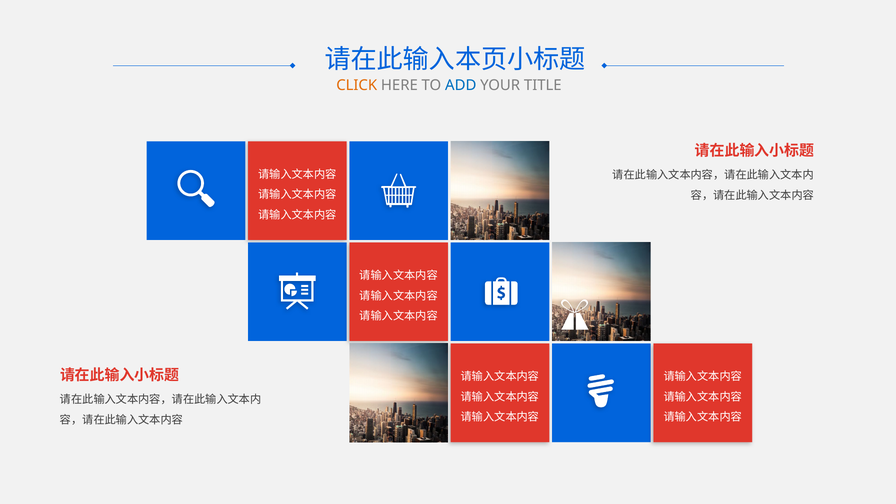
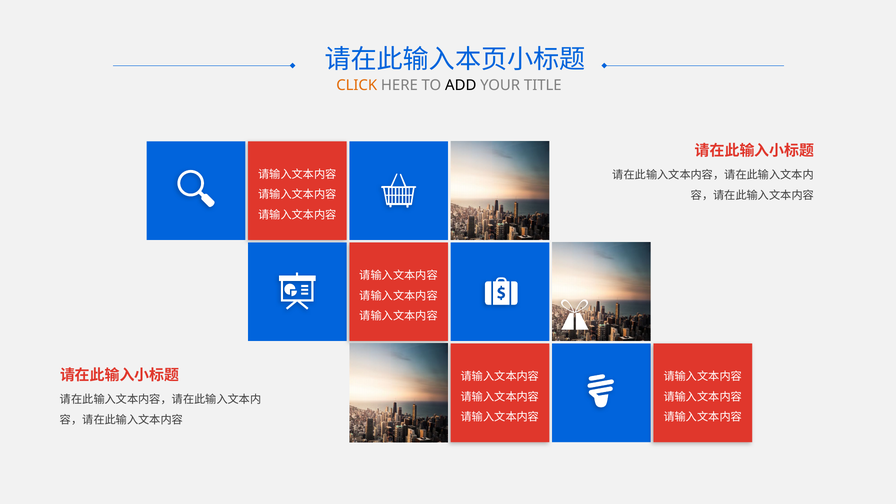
ADD colour: blue -> black
